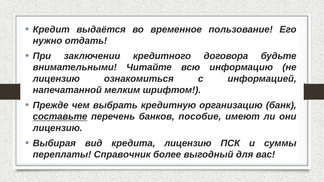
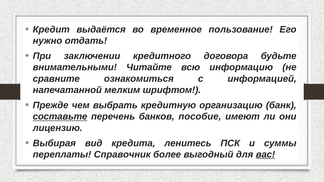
лицензию at (56, 79): лицензию -> сравните
кредита лицензию: лицензию -> ленитесь
вас underline: none -> present
